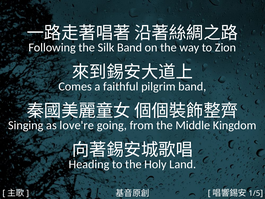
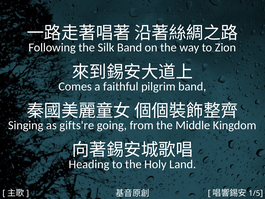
love're: love're -> gifts're
